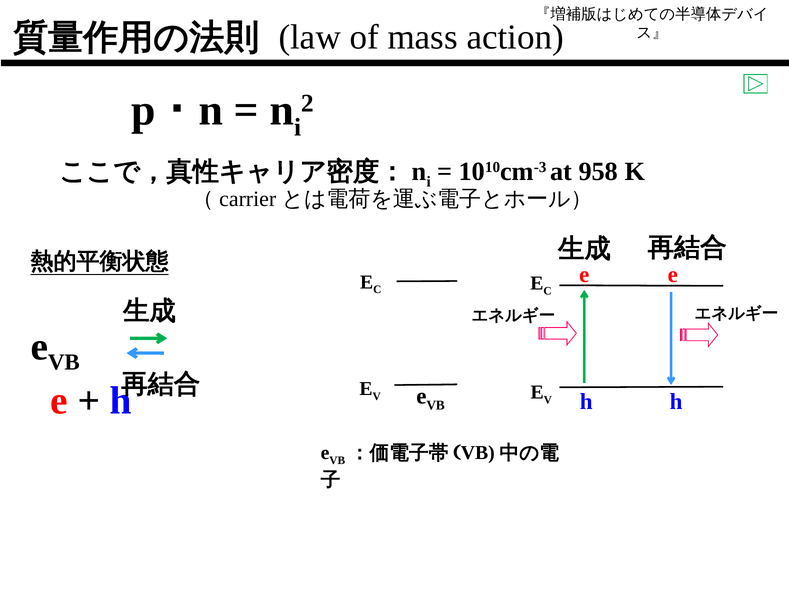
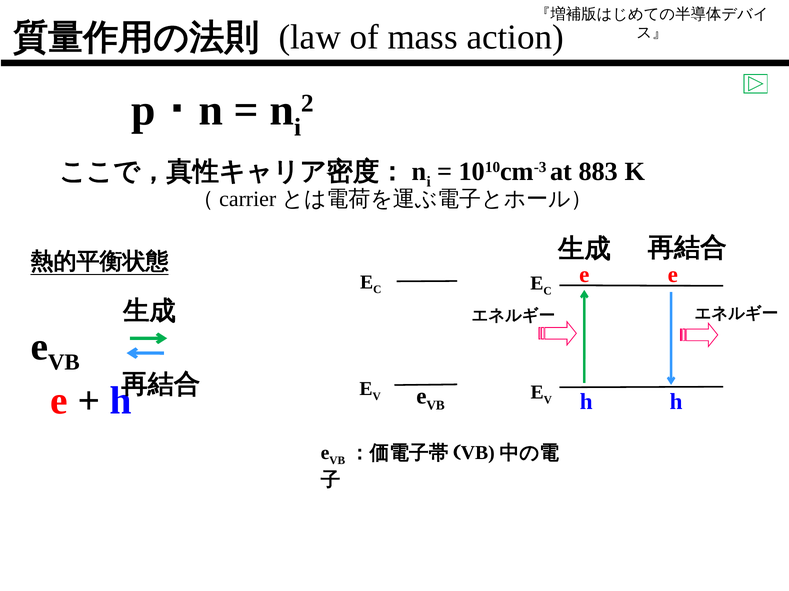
958: 958 -> 883
